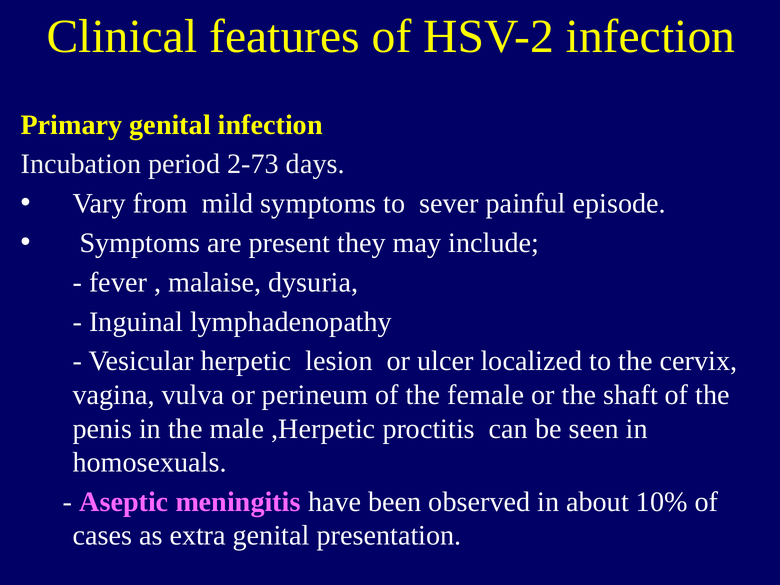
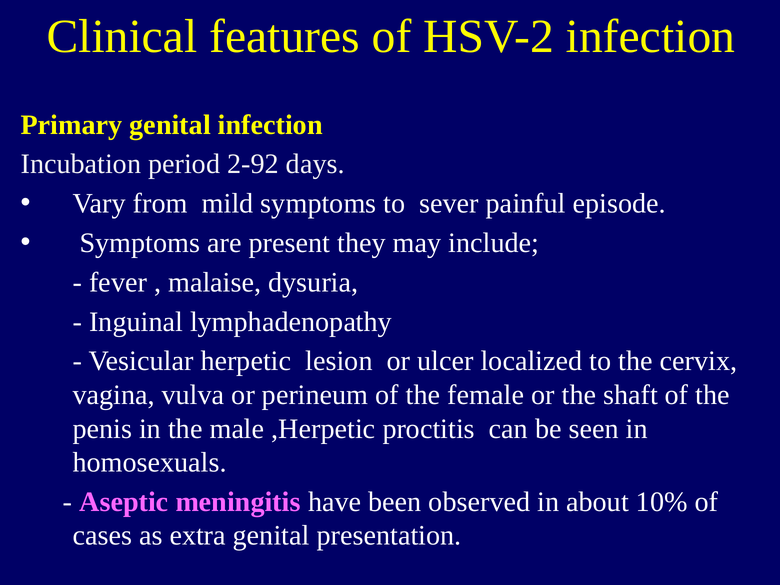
2-73: 2-73 -> 2-92
